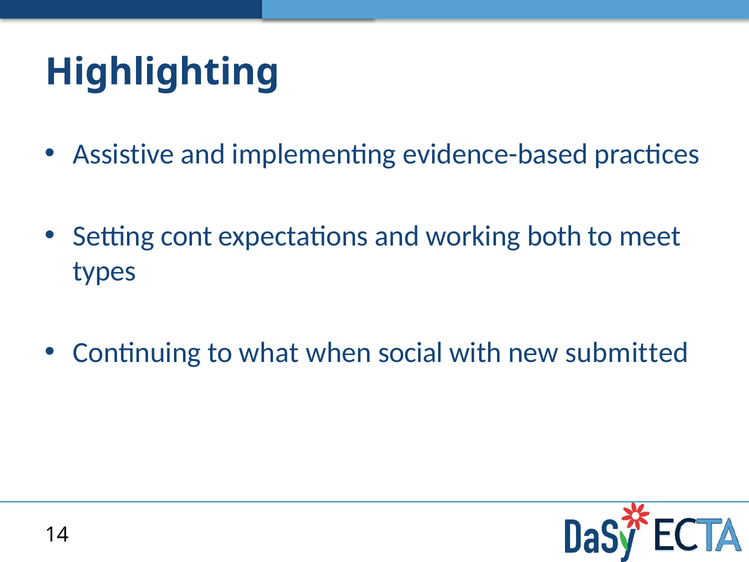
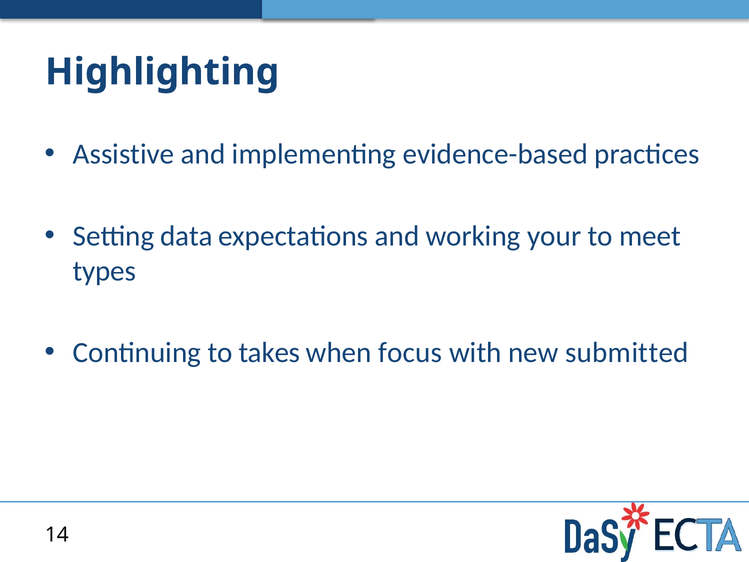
cont: cont -> data
both: both -> your
what: what -> takes
social: social -> focus
